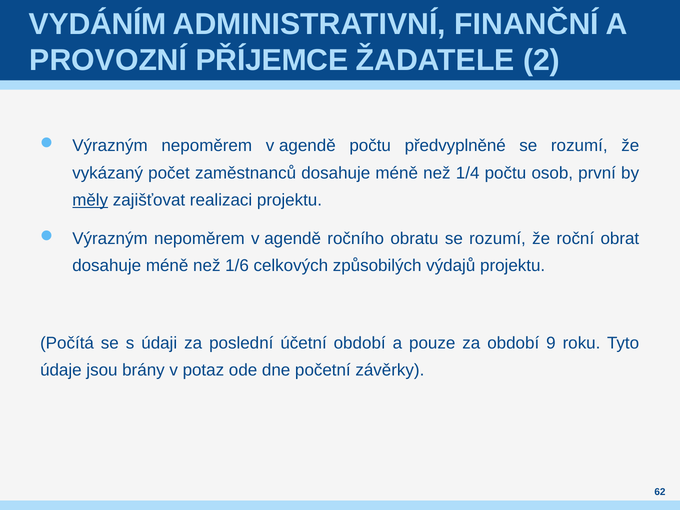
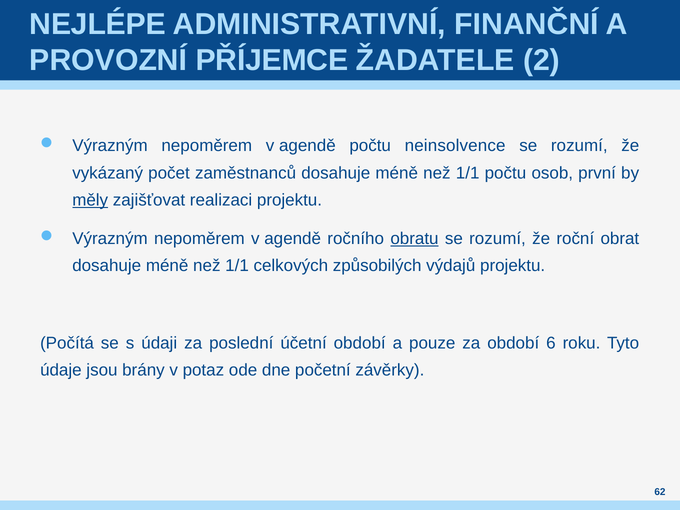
VYDÁNÍM: VYDÁNÍM -> NEJLÉPE
předvyplněné: předvyplněné -> neinsolvence
1/4 at (468, 173): 1/4 -> 1/1
obratu underline: none -> present
1/6 at (237, 266): 1/6 -> 1/1
9: 9 -> 6
